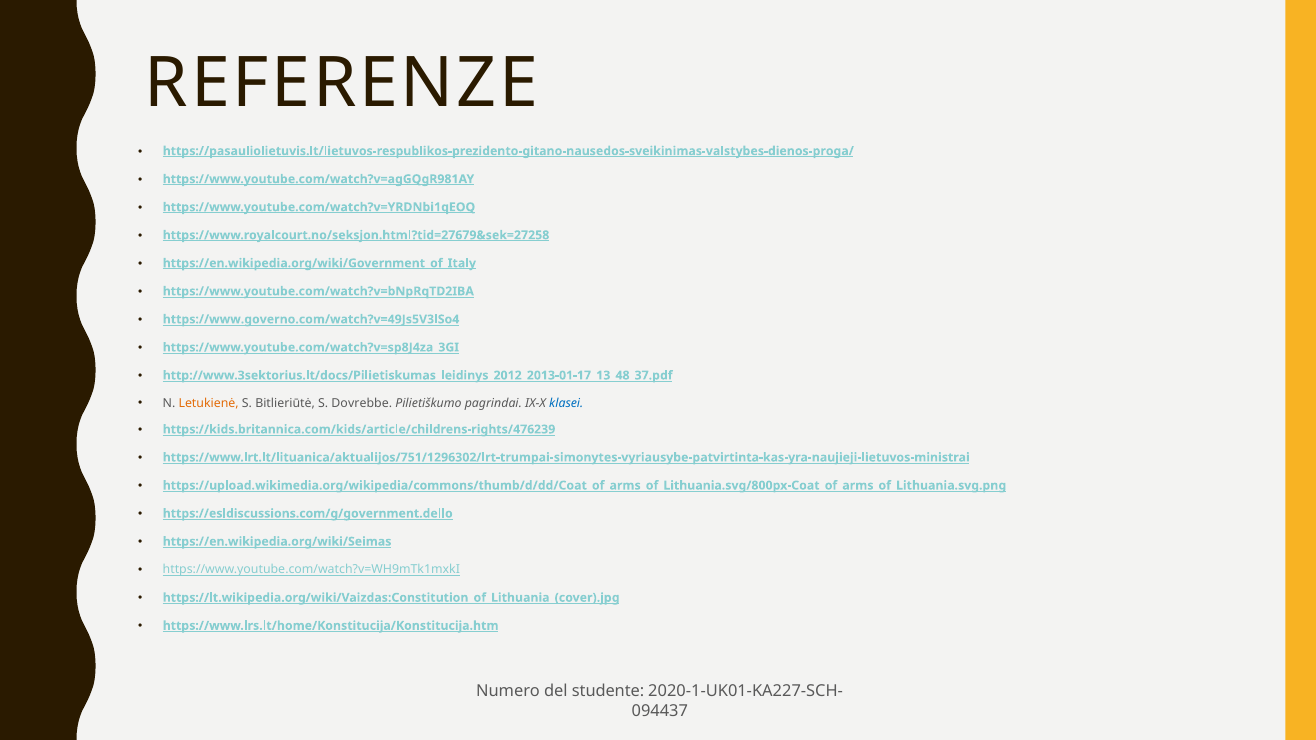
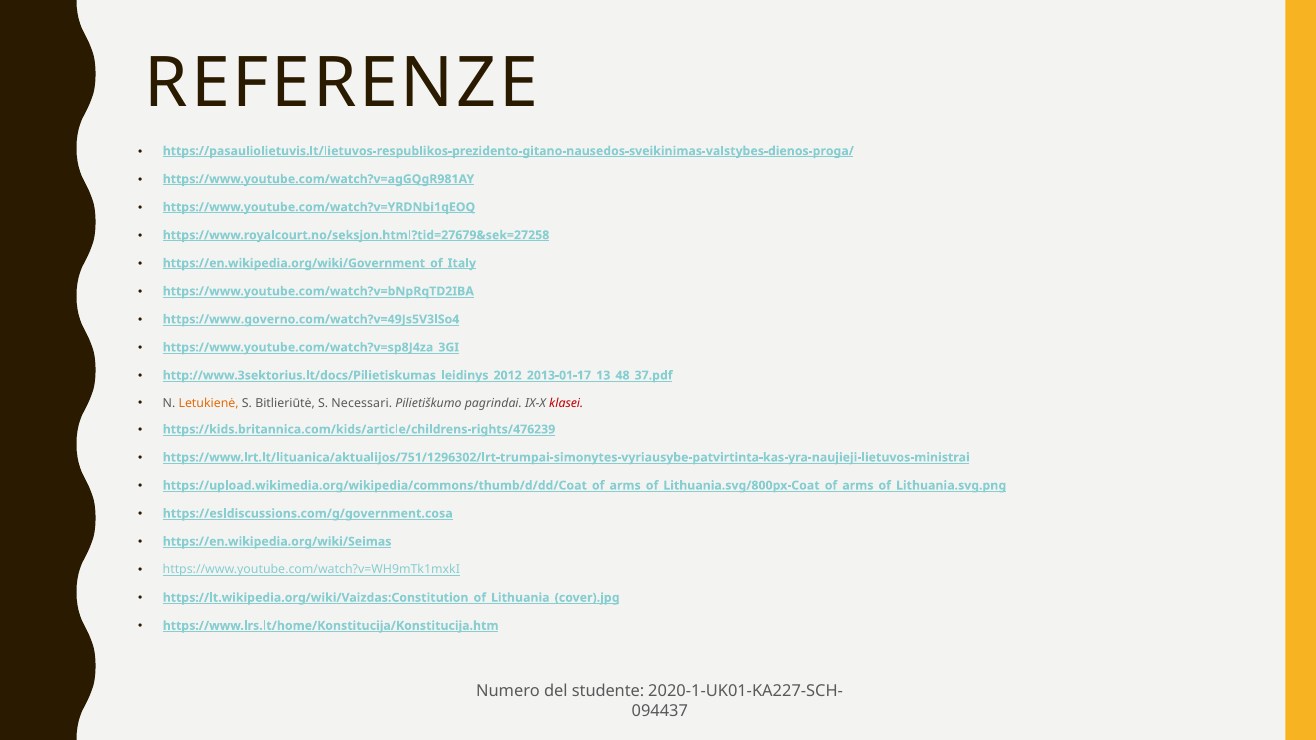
Dovrebbe: Dovrebbe -> Necessari
klasei colour: blue -> red
https://esldiscussions.com/g/government.dello: https://esldiscussions.com/g/government.dello -> https://esldiscussions.com/g/government.cosa
